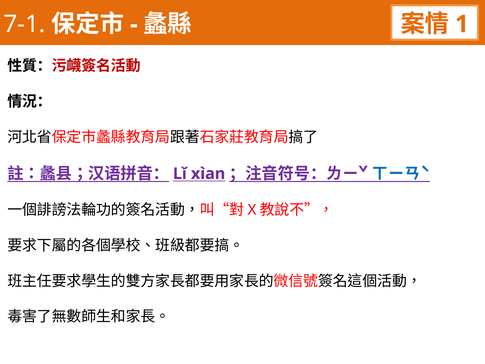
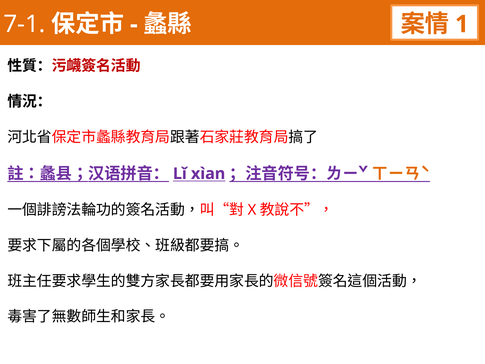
ㄒㄧㄢˋ colour: blue -> orange
